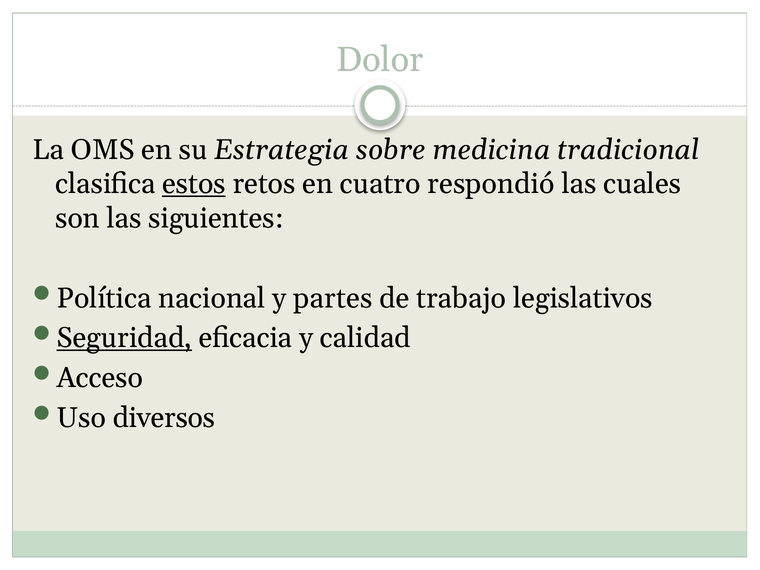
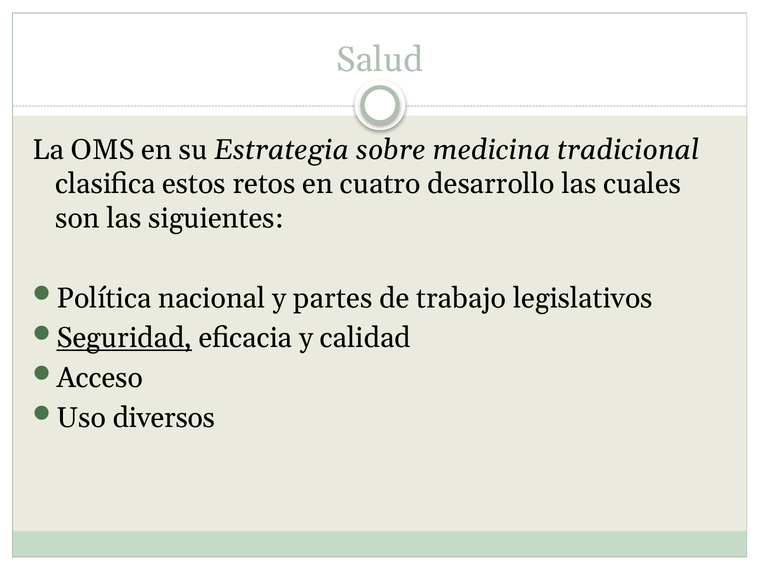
Dolor: Dolor -> Salud
estos underline: present -> none
respondió: respondió -> desarrollo
